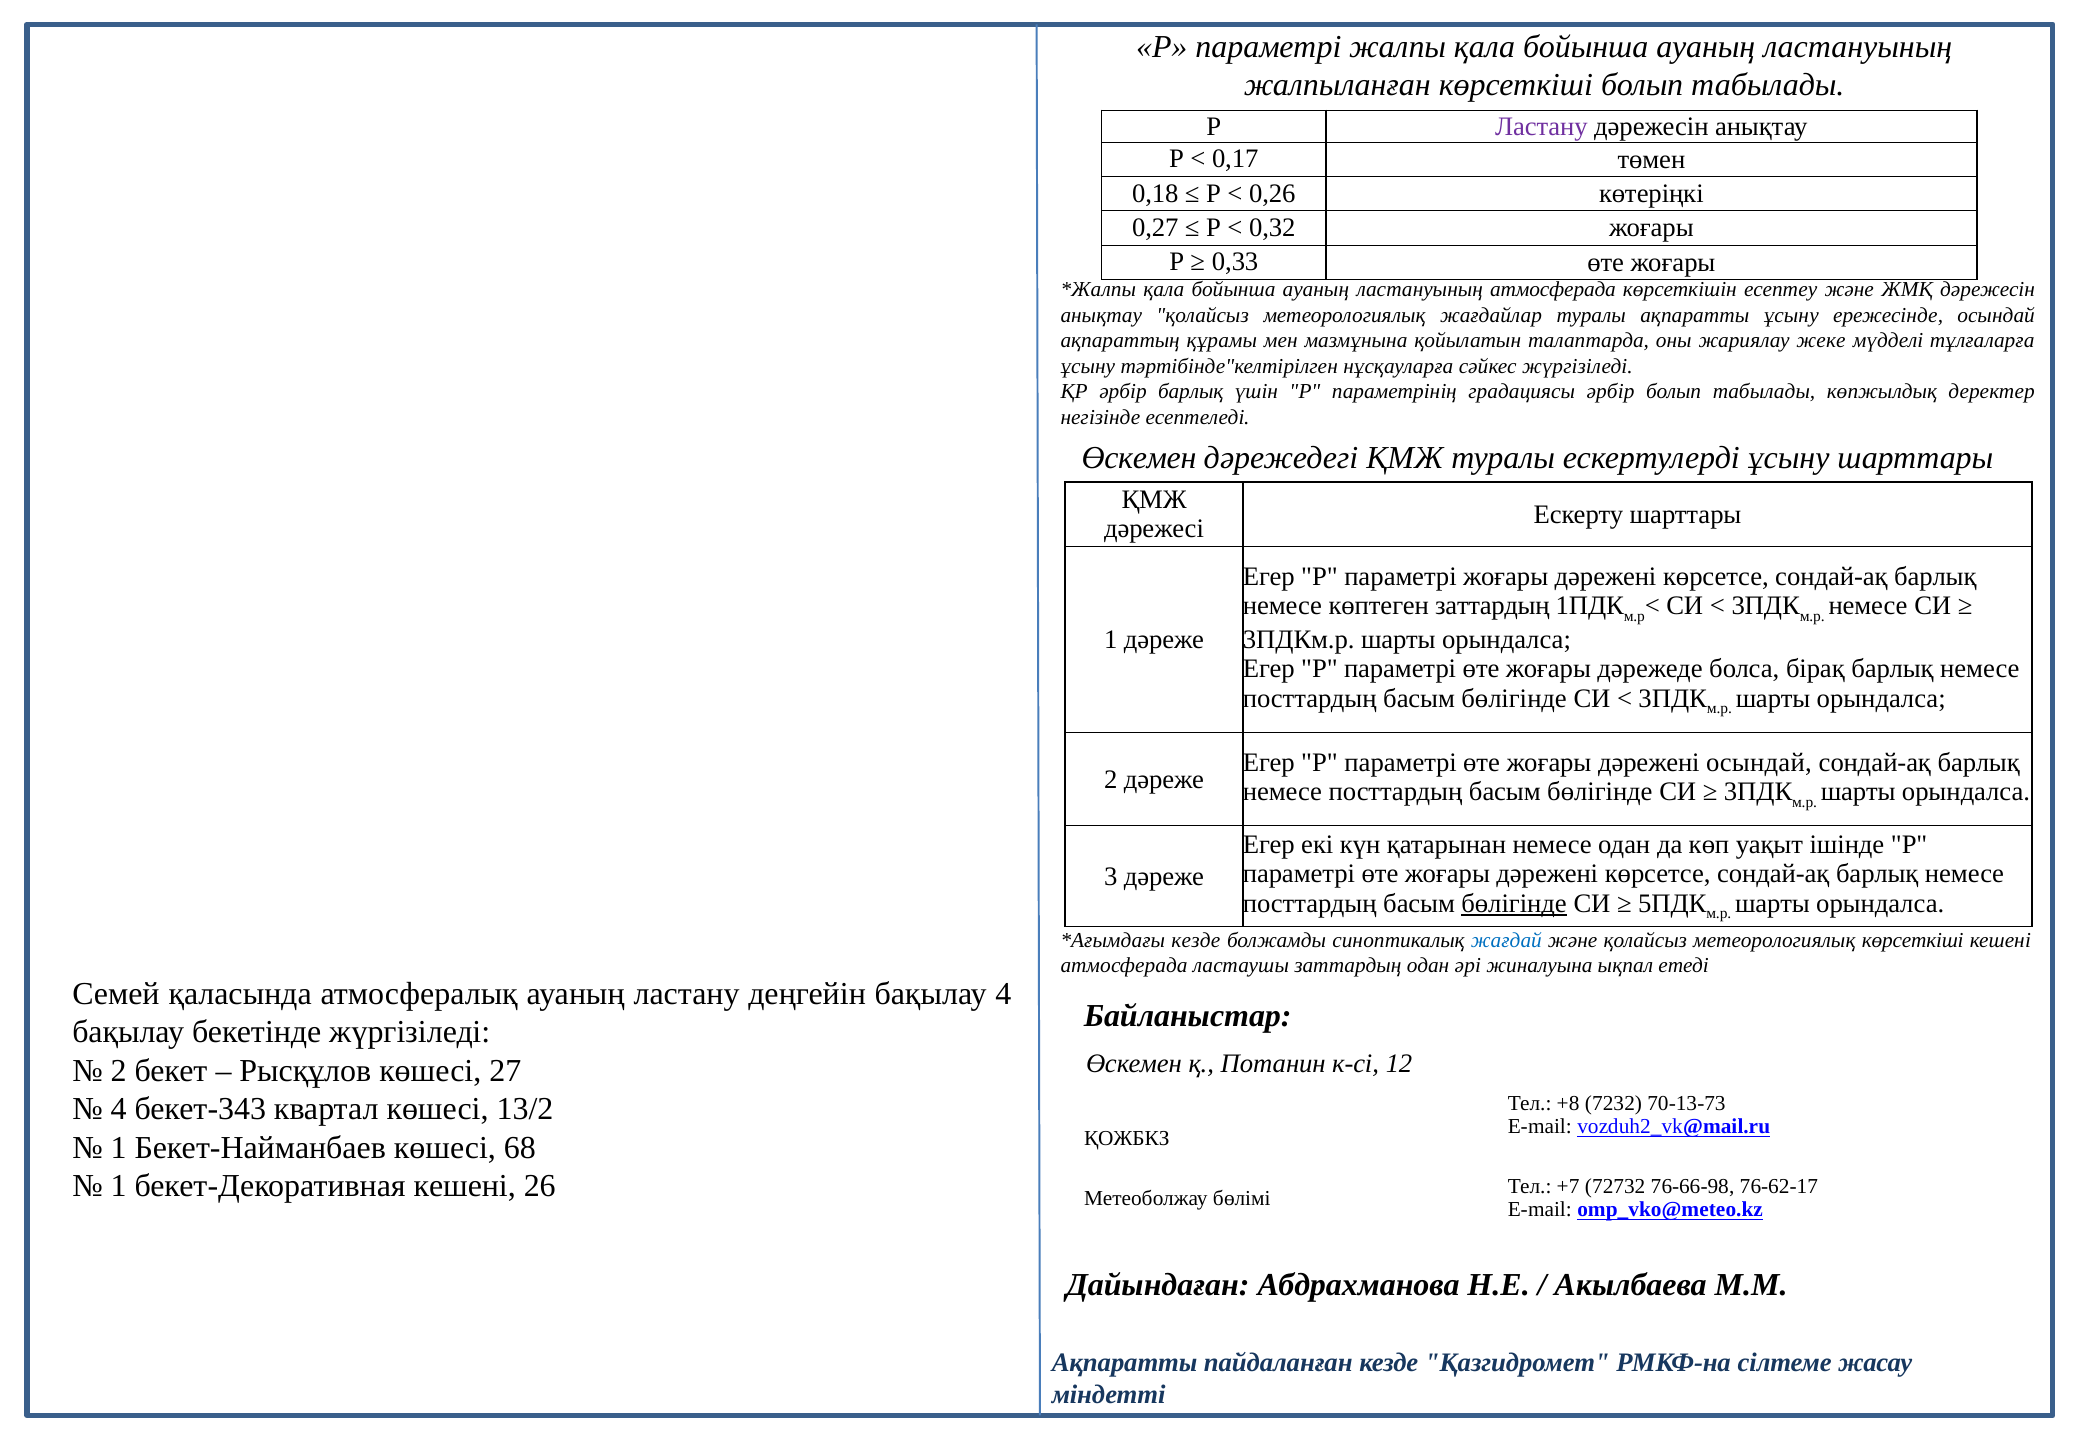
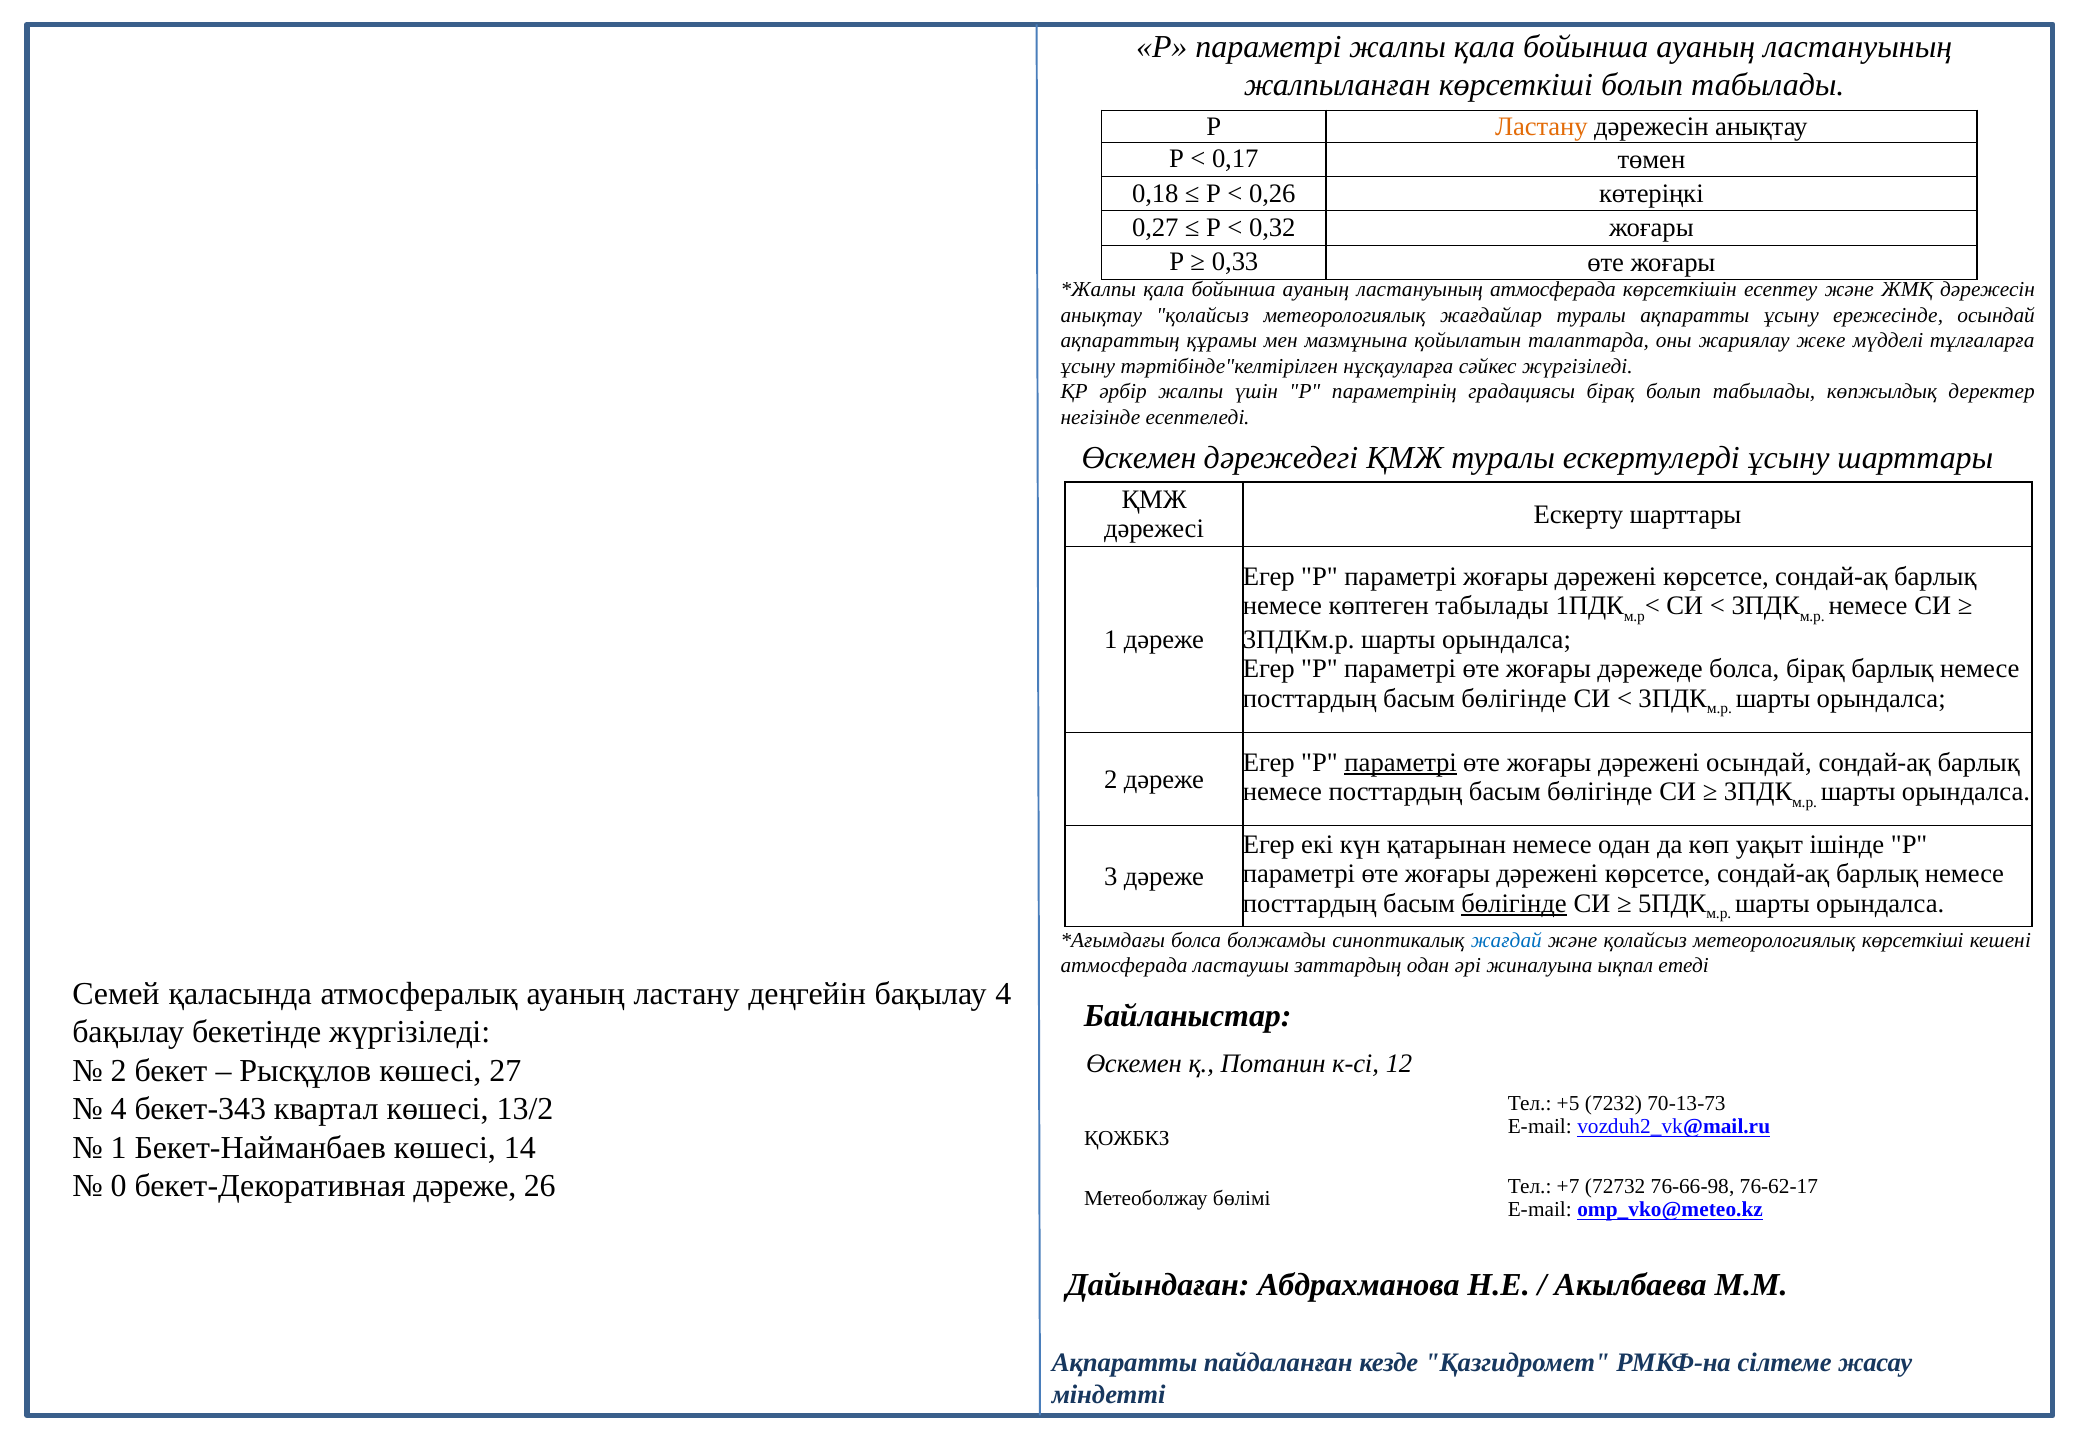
Ластану at (1541, 126) colour: purple -> orange
әрбір барлық: барлық -> жалпы
градациясы әрбір: әрбір -> бірақ
көптеген заттардың: заттардың -> табылады
параметрі at (1401, 762) underline: none -> present
кезде at (1196, 940): кезде -> болса
+8: +8 -> +5
68: 68 -> 14
1 at (119, 1186): 1 -> 0
бекет-Декоративная кешені: кешені -> дәреже
